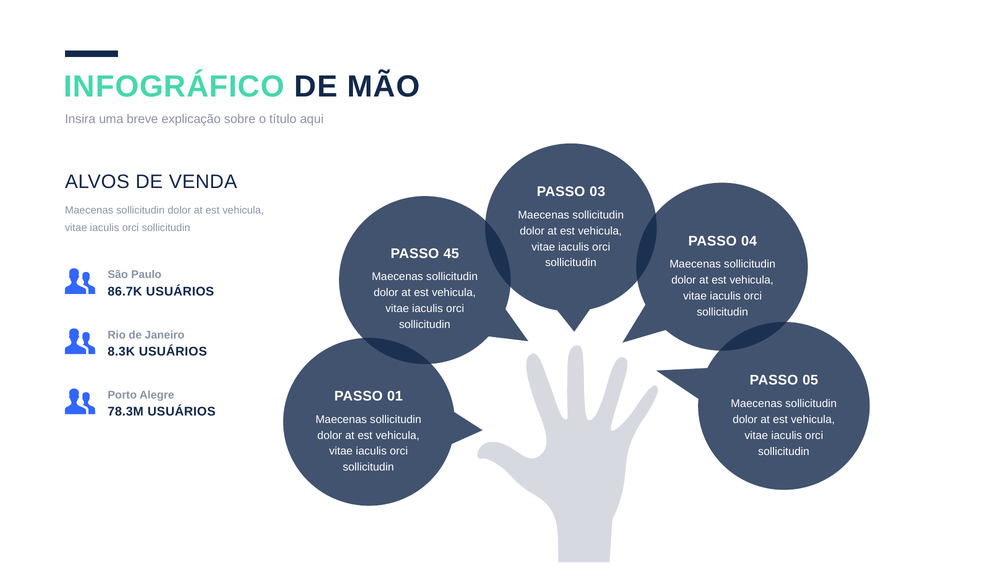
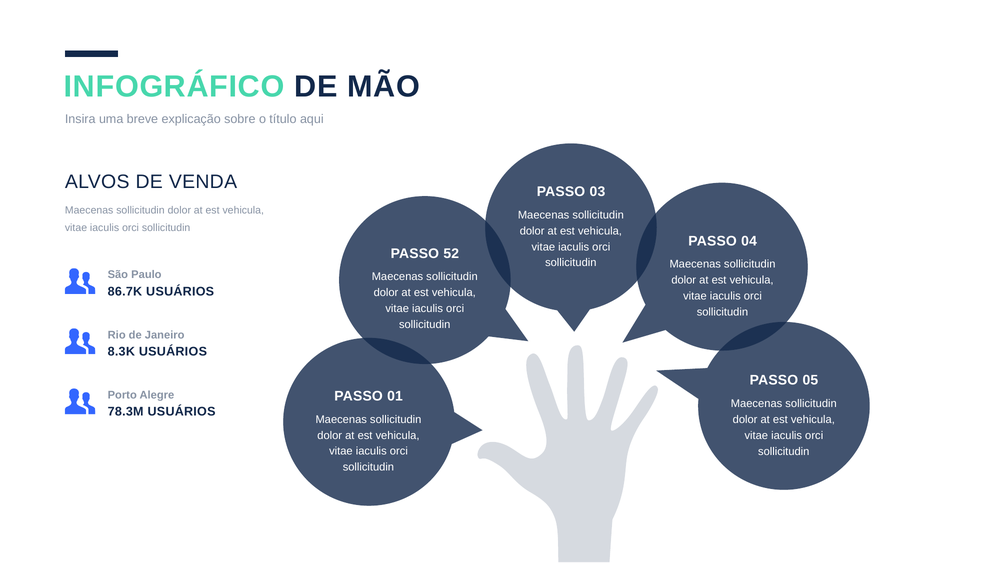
45: 45 -> 52
